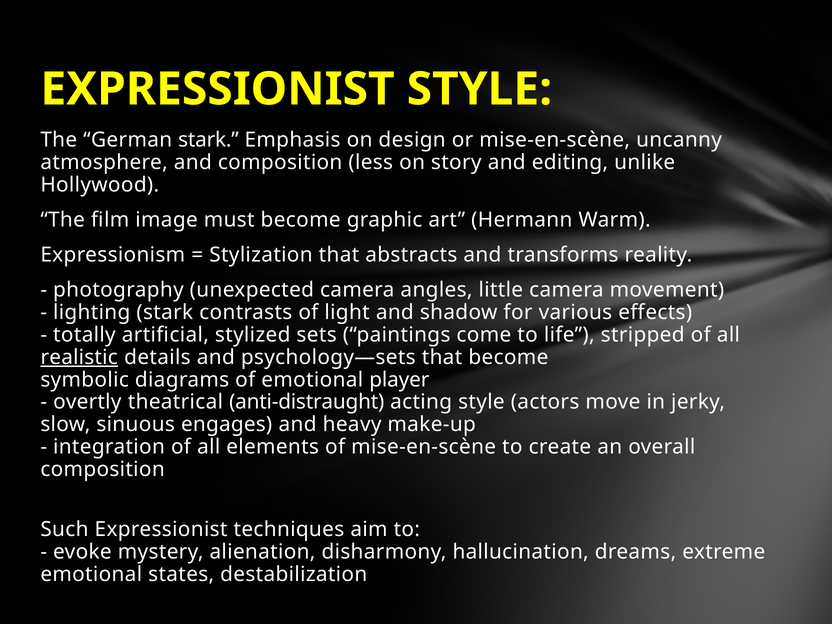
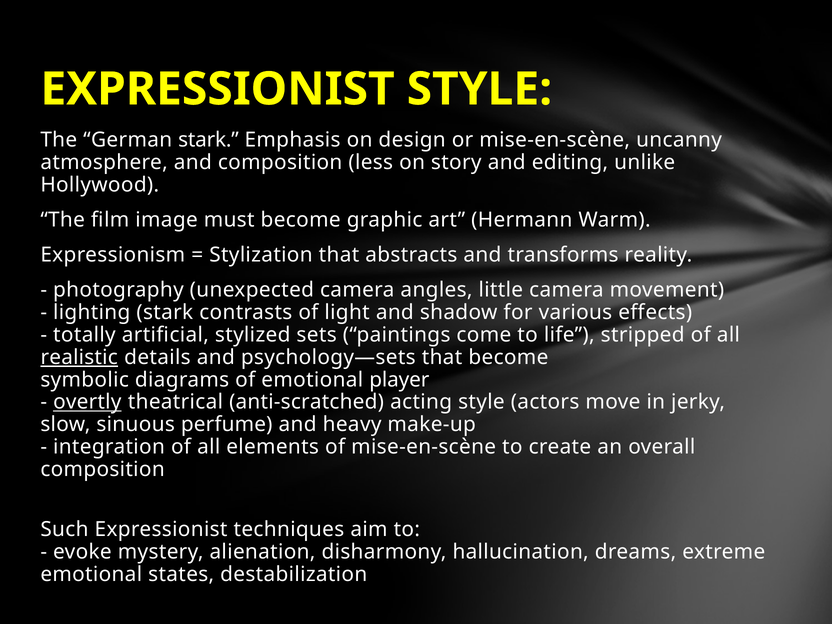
overtly underline: none -> present
anti-distraught: anti-distraught -> anti-scratched
engages: engages -> perfume
